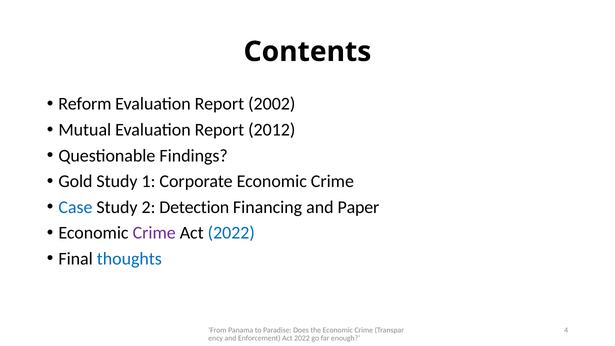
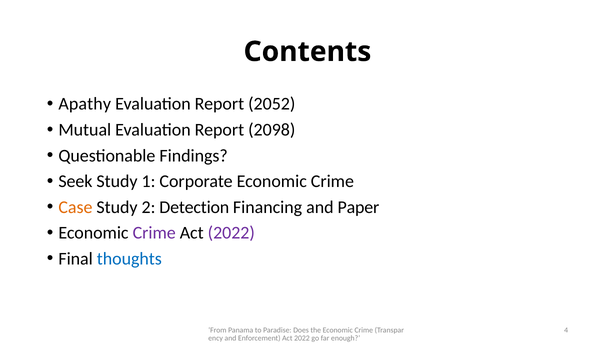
Reform: Reform -> Apathy
2002: 2002 -> 2052
2012: 2012 -> 2098
Gold: Gold -> Seek
Case colour: blue -> orange
2022 at (231, 233) colour: blue -> purple
